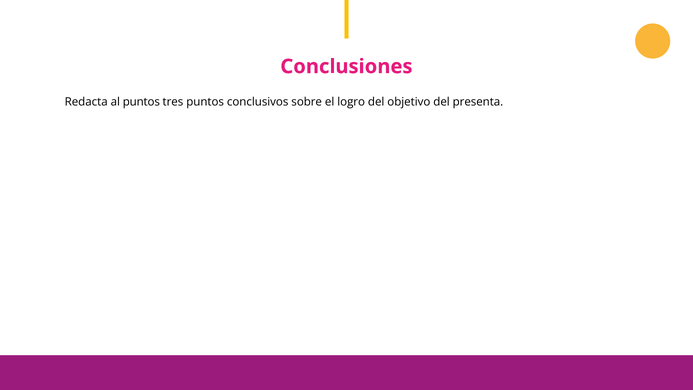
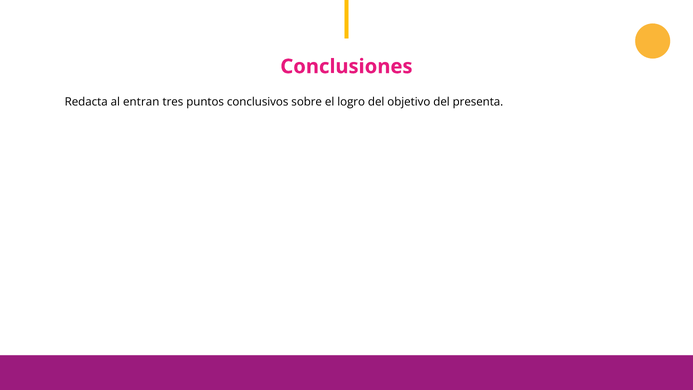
al puntos: puntos -> entran
